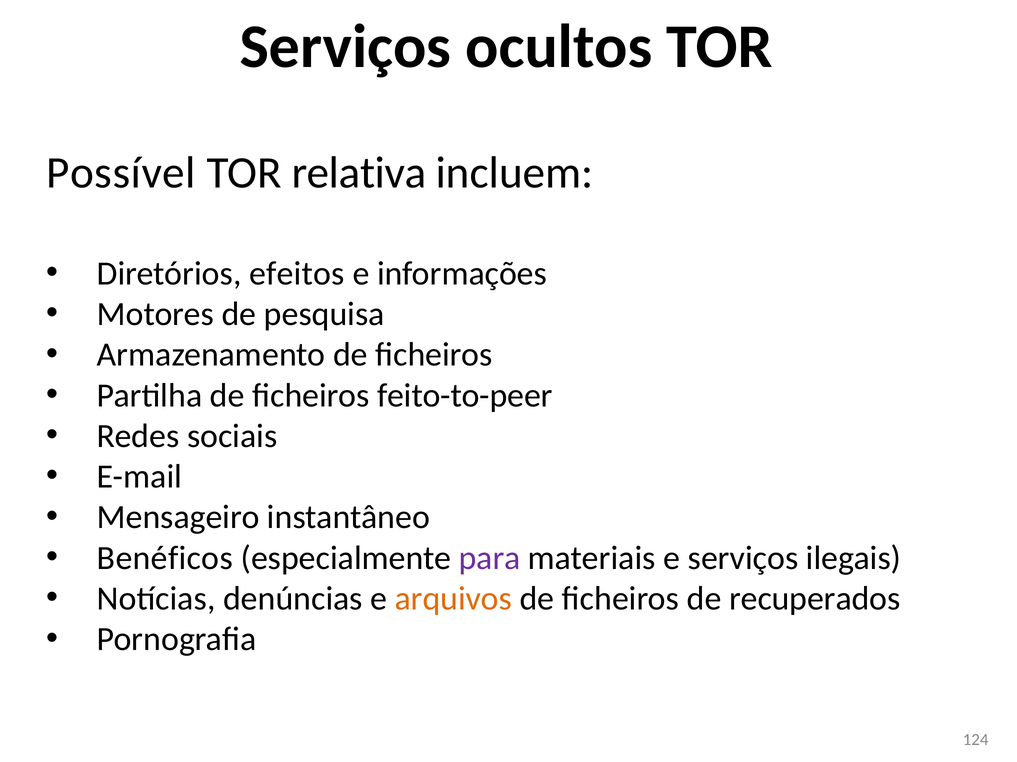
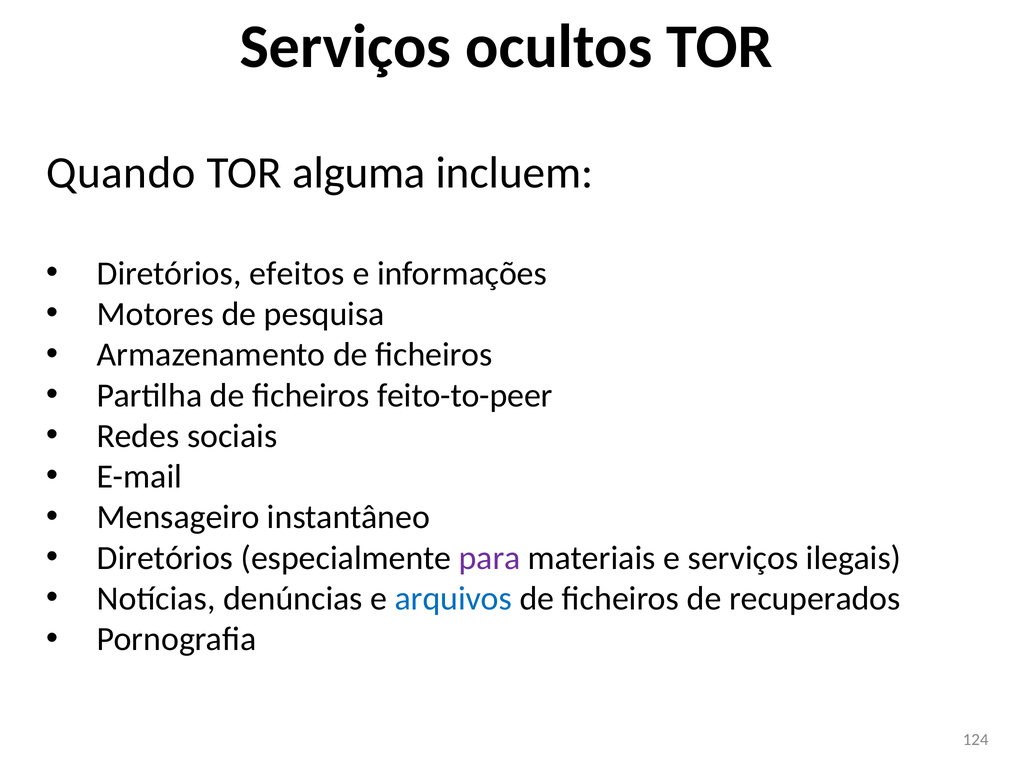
Possível: Possível -> Quando
relativa: relativa -> alguma
Benéficos at (165, 558): Benéficos -> Diretórios
arquivos colour: orange -> blue
